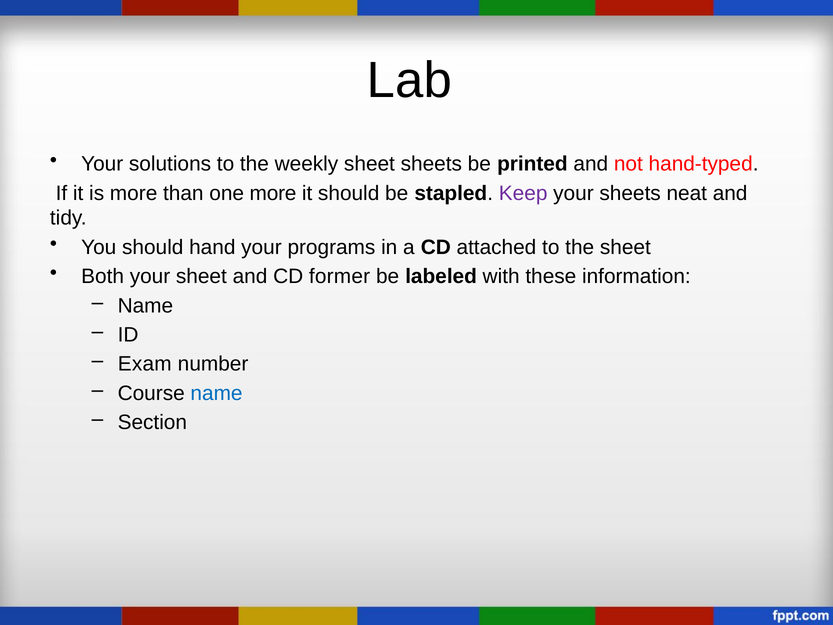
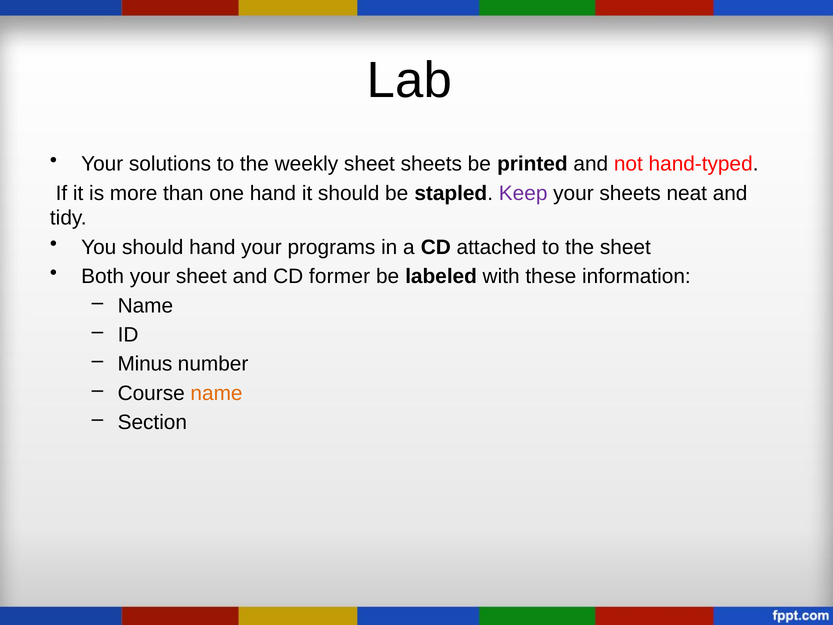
one more: more -> hand
Exam: Exam -> Minus
name at (217, 393) colour: blue -> orange
